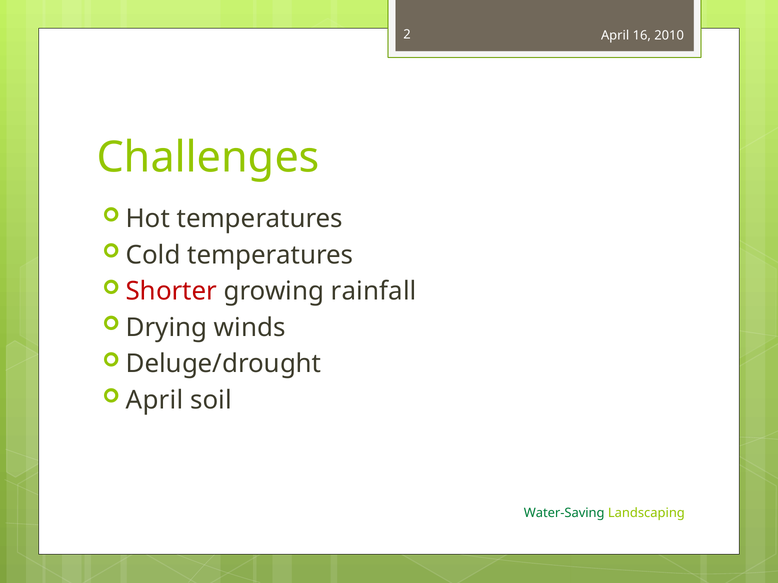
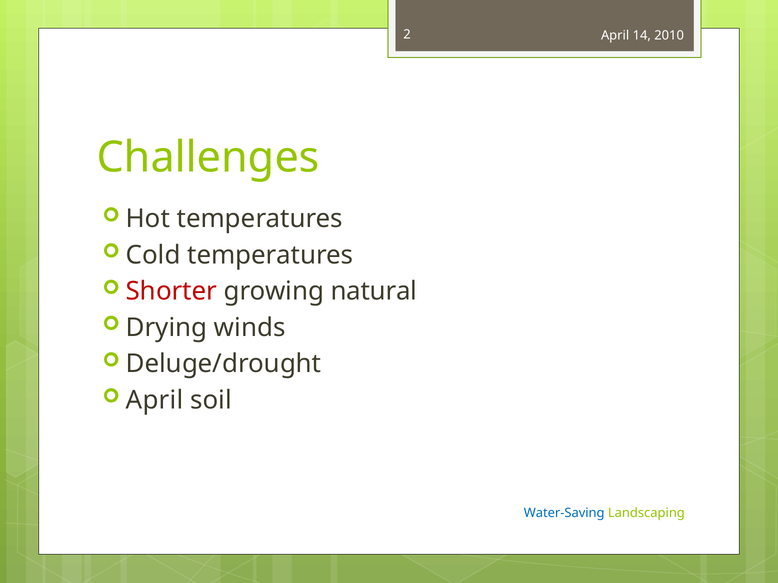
16: 16 -> 14
rainfall: rainfall -> natural
Water-Saving colour: green -> blue
